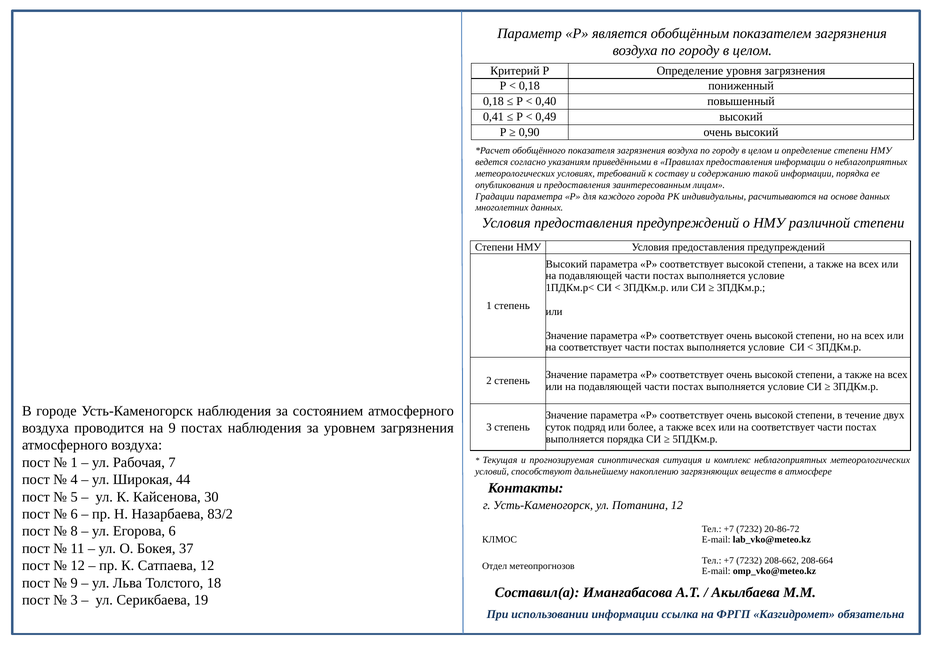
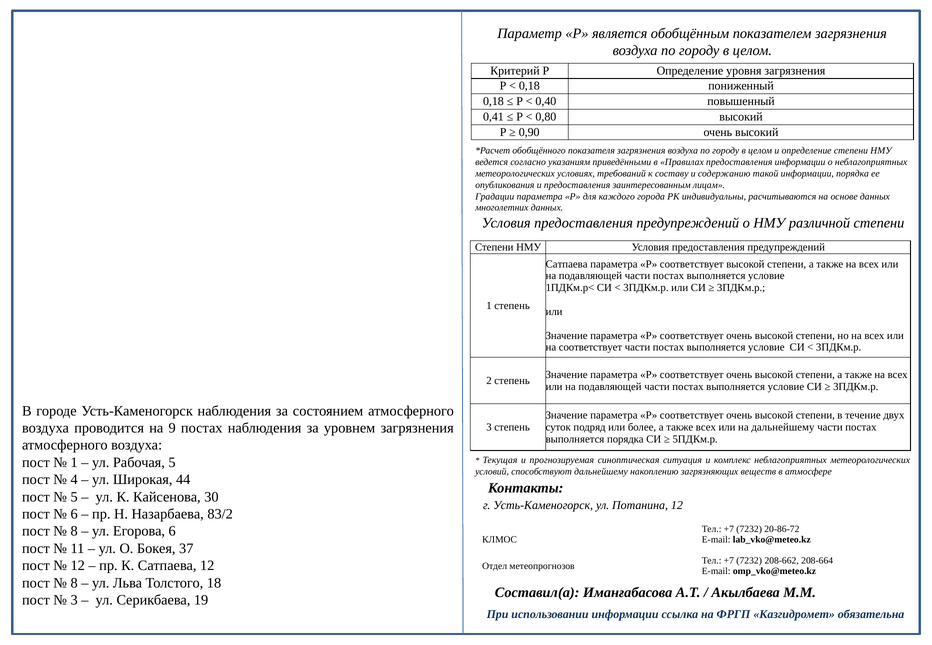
0,49: 0,49 -> 0,80
Высокий at (567, 264): Высокий -> Сатпаева
соответствует at (783, 427): соответствует -> дальнейшему
Рабочая 7: 7 -> 5
9 at (74, 583): 9 -> 8
